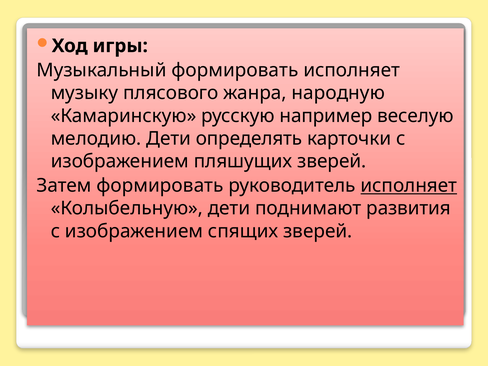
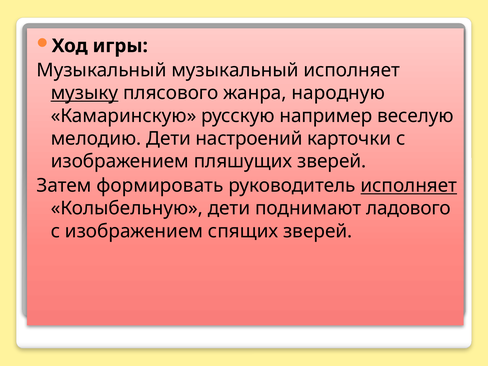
Музыкальный формировать: формировать -> музыкальный
музыку underline: none -> present
определять: определять -> настроений
развития: развития -> ладового
